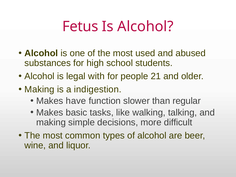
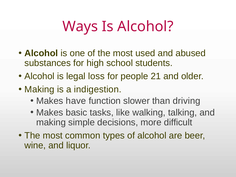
Fetus: Fetus -> Ways
with: with -> loss
regular: regular -> driving
